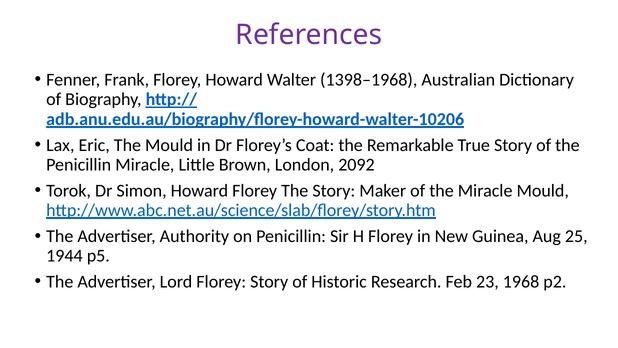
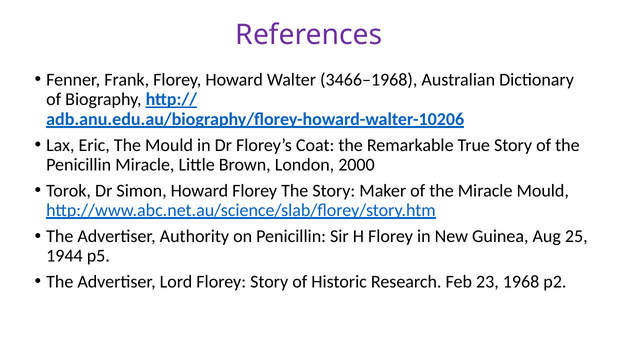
1398–1968: 1398–1968 -> 3466–1968
2092: 2092 -> 2000
